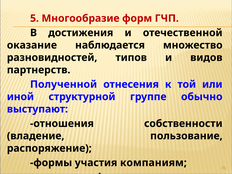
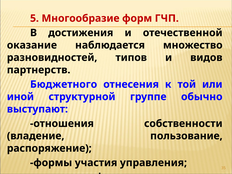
Полученной: Полученной -> Бюджетного
компаниям: компаниям -> управления
